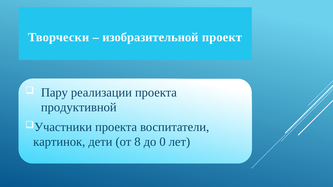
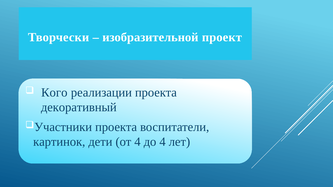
Пару: Пару -> Кого
продуктивной: продуктивной -> декоративный
от 8: 8 -> 4
до 0: 0 -> 4
